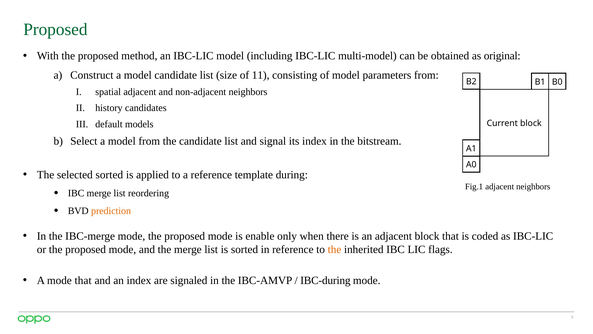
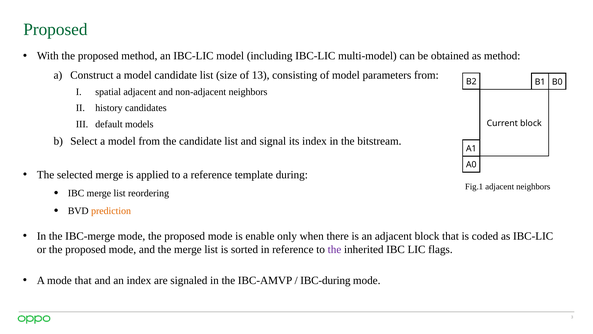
as original: original -> method
11: 11 -> 13
selected sorted: sorted -> merge
the at (334, 249) colour: orange -> purple
